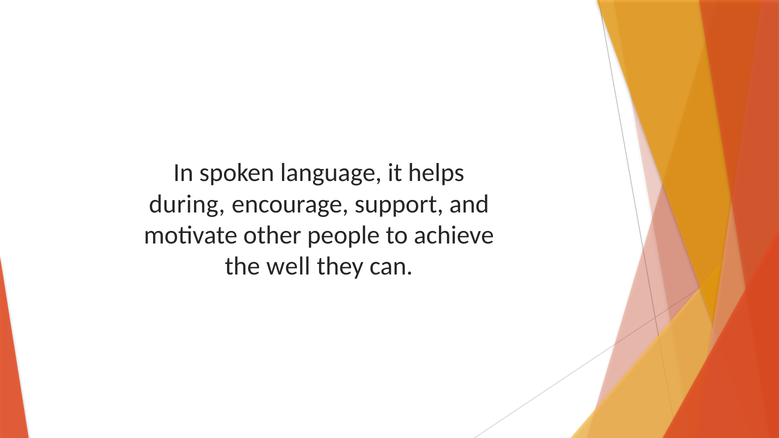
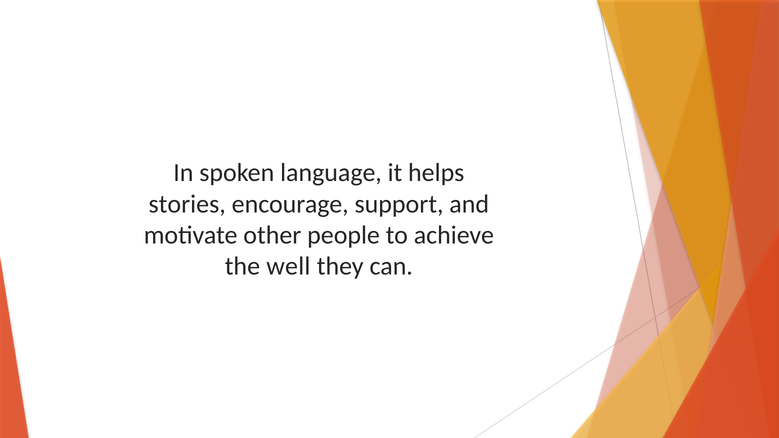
during: during -> stories
